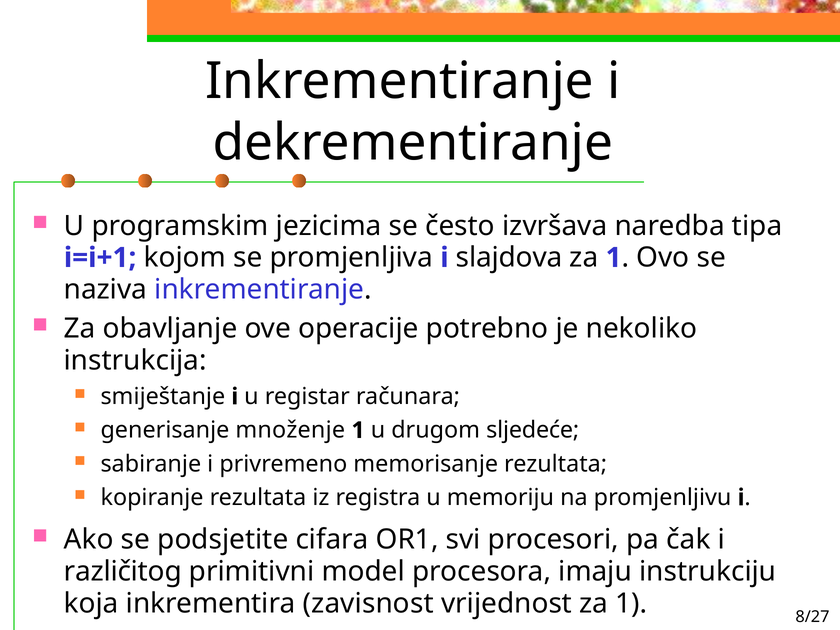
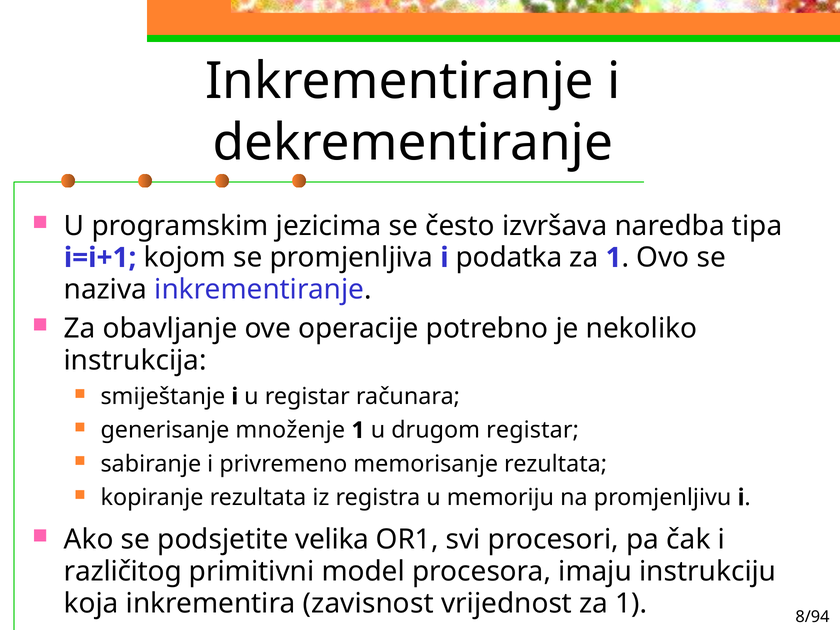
slajdova: slajdova -> podatka
drugom sljedeće: sljedeće -> registar
cifara: cifara -> velika
8/27: 8/27 -> 8/94
